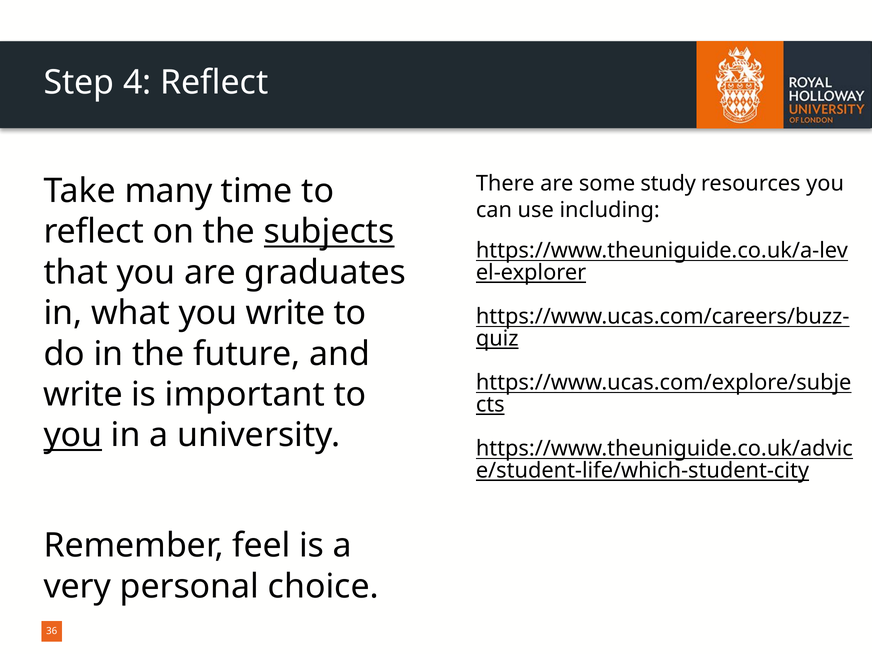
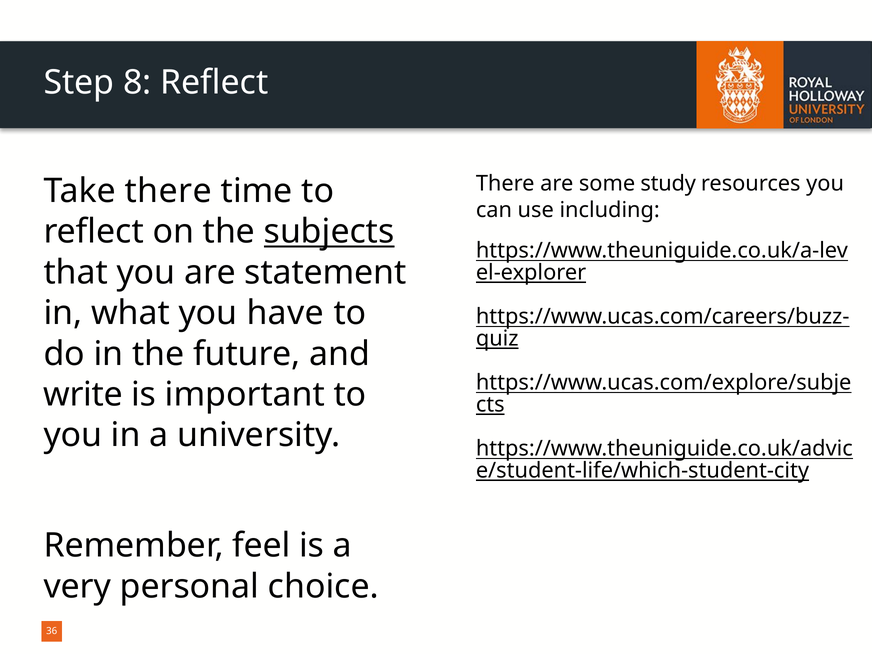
4: 4 -> 8
Take many: many -> there
graduates: graduates -> statement
you write: write -> have
you at (73, 435) underline: present -> none
